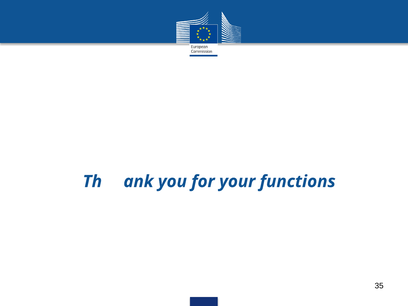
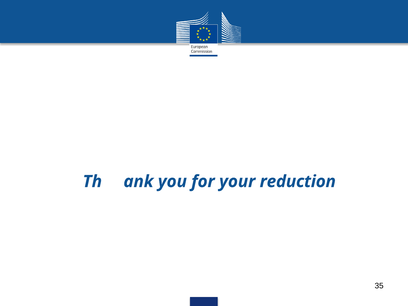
functions: functions -> reduction
